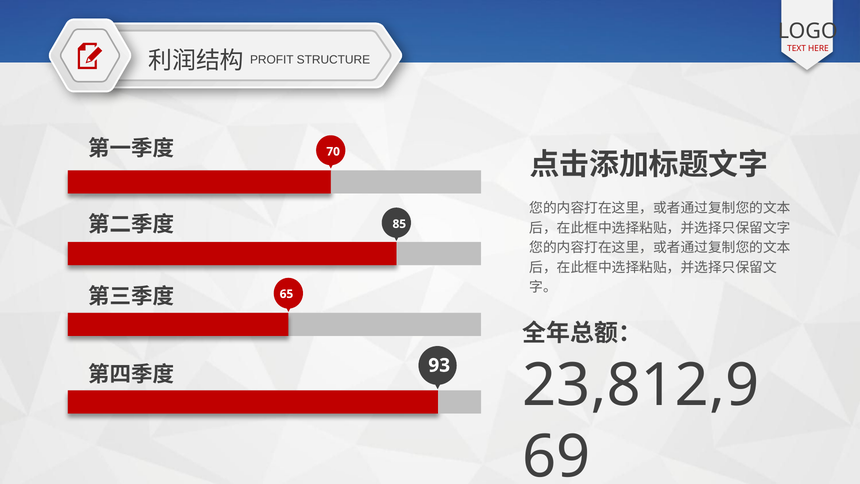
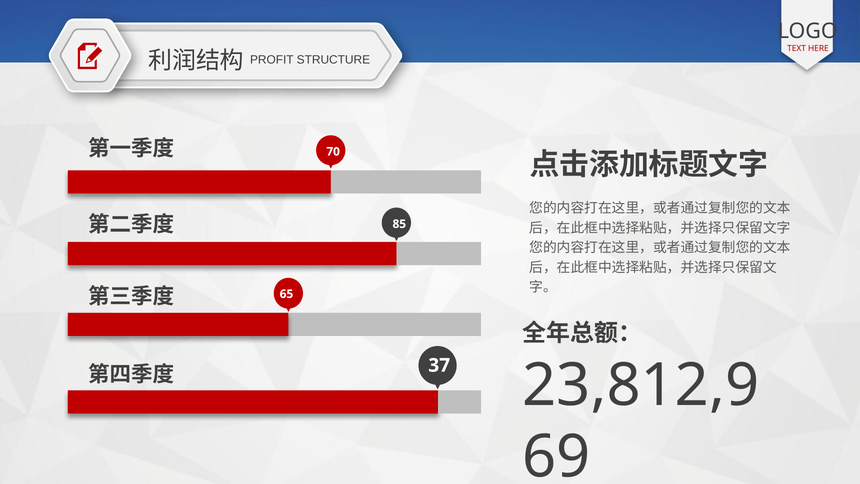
93: 93 -> 37
